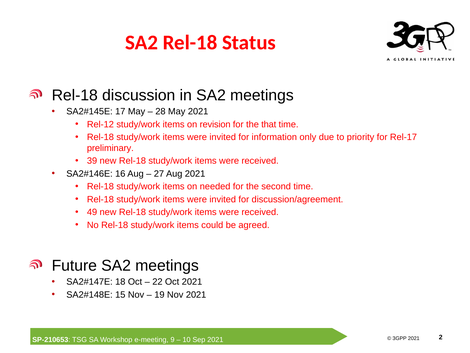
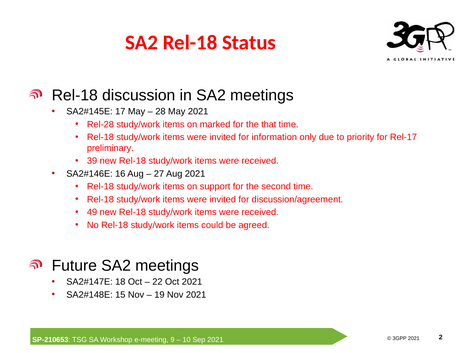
Rel-12: Rel-12 -> Rel-28
revision: revision -> marked
needed: needed -> support
